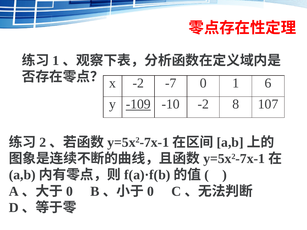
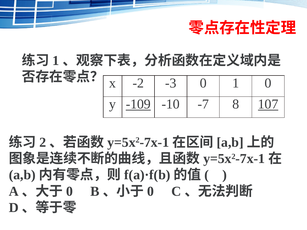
-7: -7 -> -3
1 6: 6 -> 0
-10 -2: -2 -> -7
107 underline: none -> present
